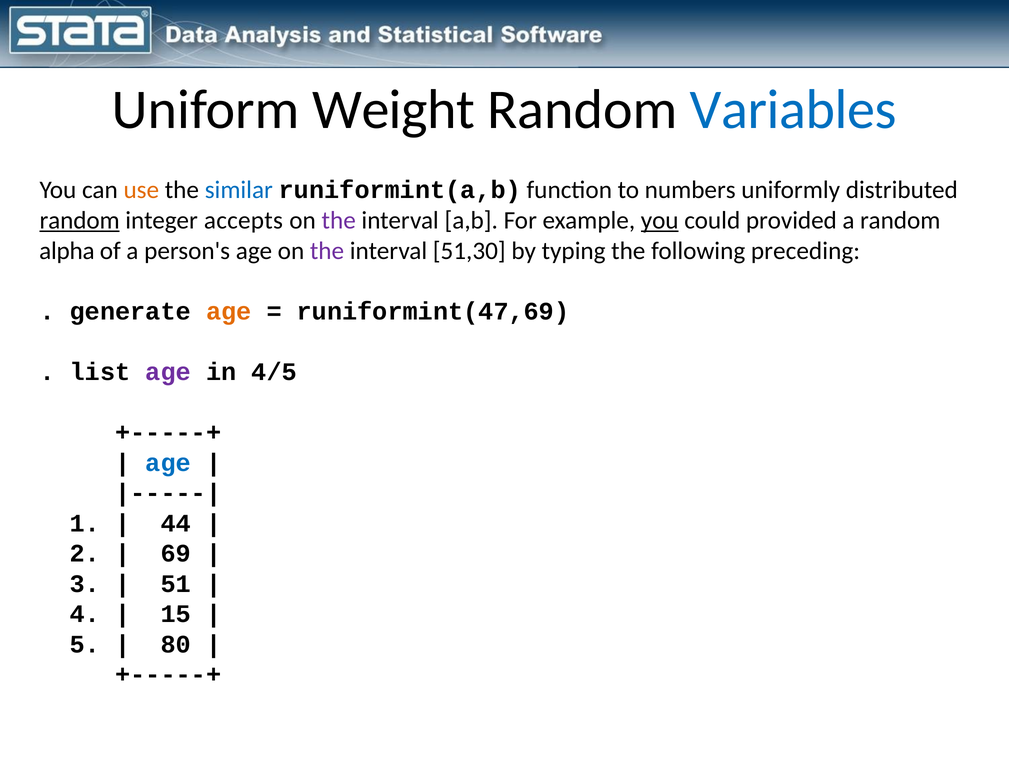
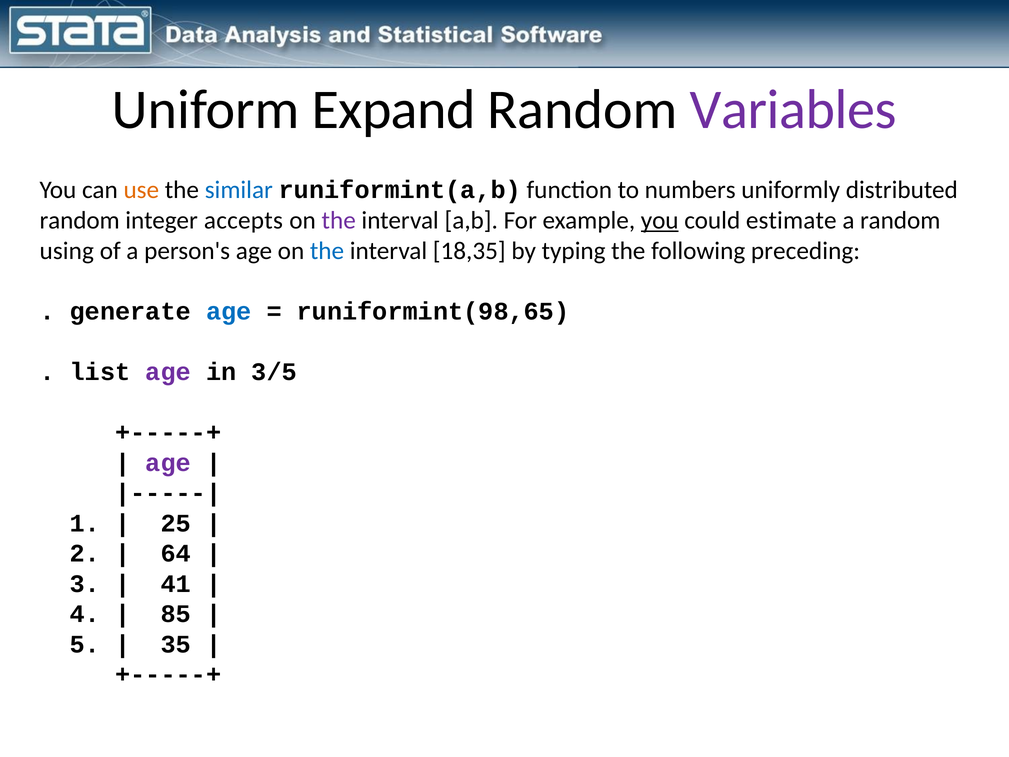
Weight: Weight -> Expand
Variables colour: blue -> purple
random at (80, 220) underline: present -> none
provided: provided -> estimate
alpha: alpha -> using
the at (327, 251) colour: purple -> blue
51,30: 51,30 -> 18,35
age at (229, 311) colour: orange -> blue
runiformint(47,69: runiformint(47,69 -> runiformint(98,65
4/5: 4/5 -> 3/5
age at (168, 463) colour: blue -> purple
44: 44 -> 25
69: 69 -> 64
51: 51 -> 41
15: 15 -> 85
80: 80 -> 35
